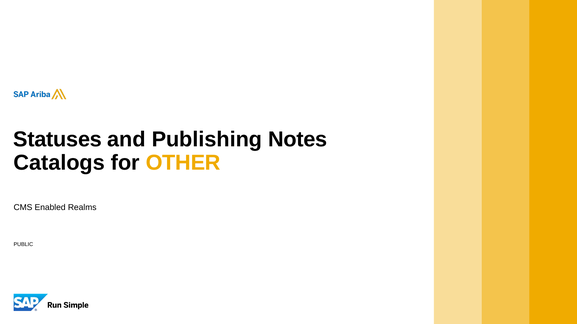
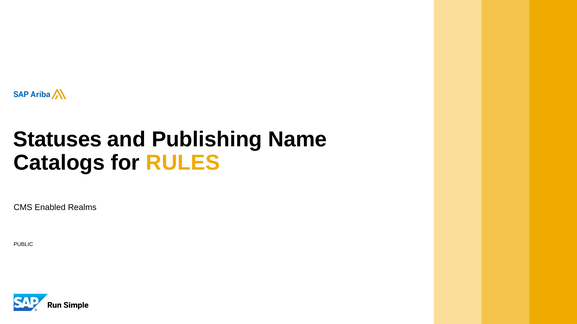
Notes: Notes -> Name
OTHER: OTHER -> RULES
